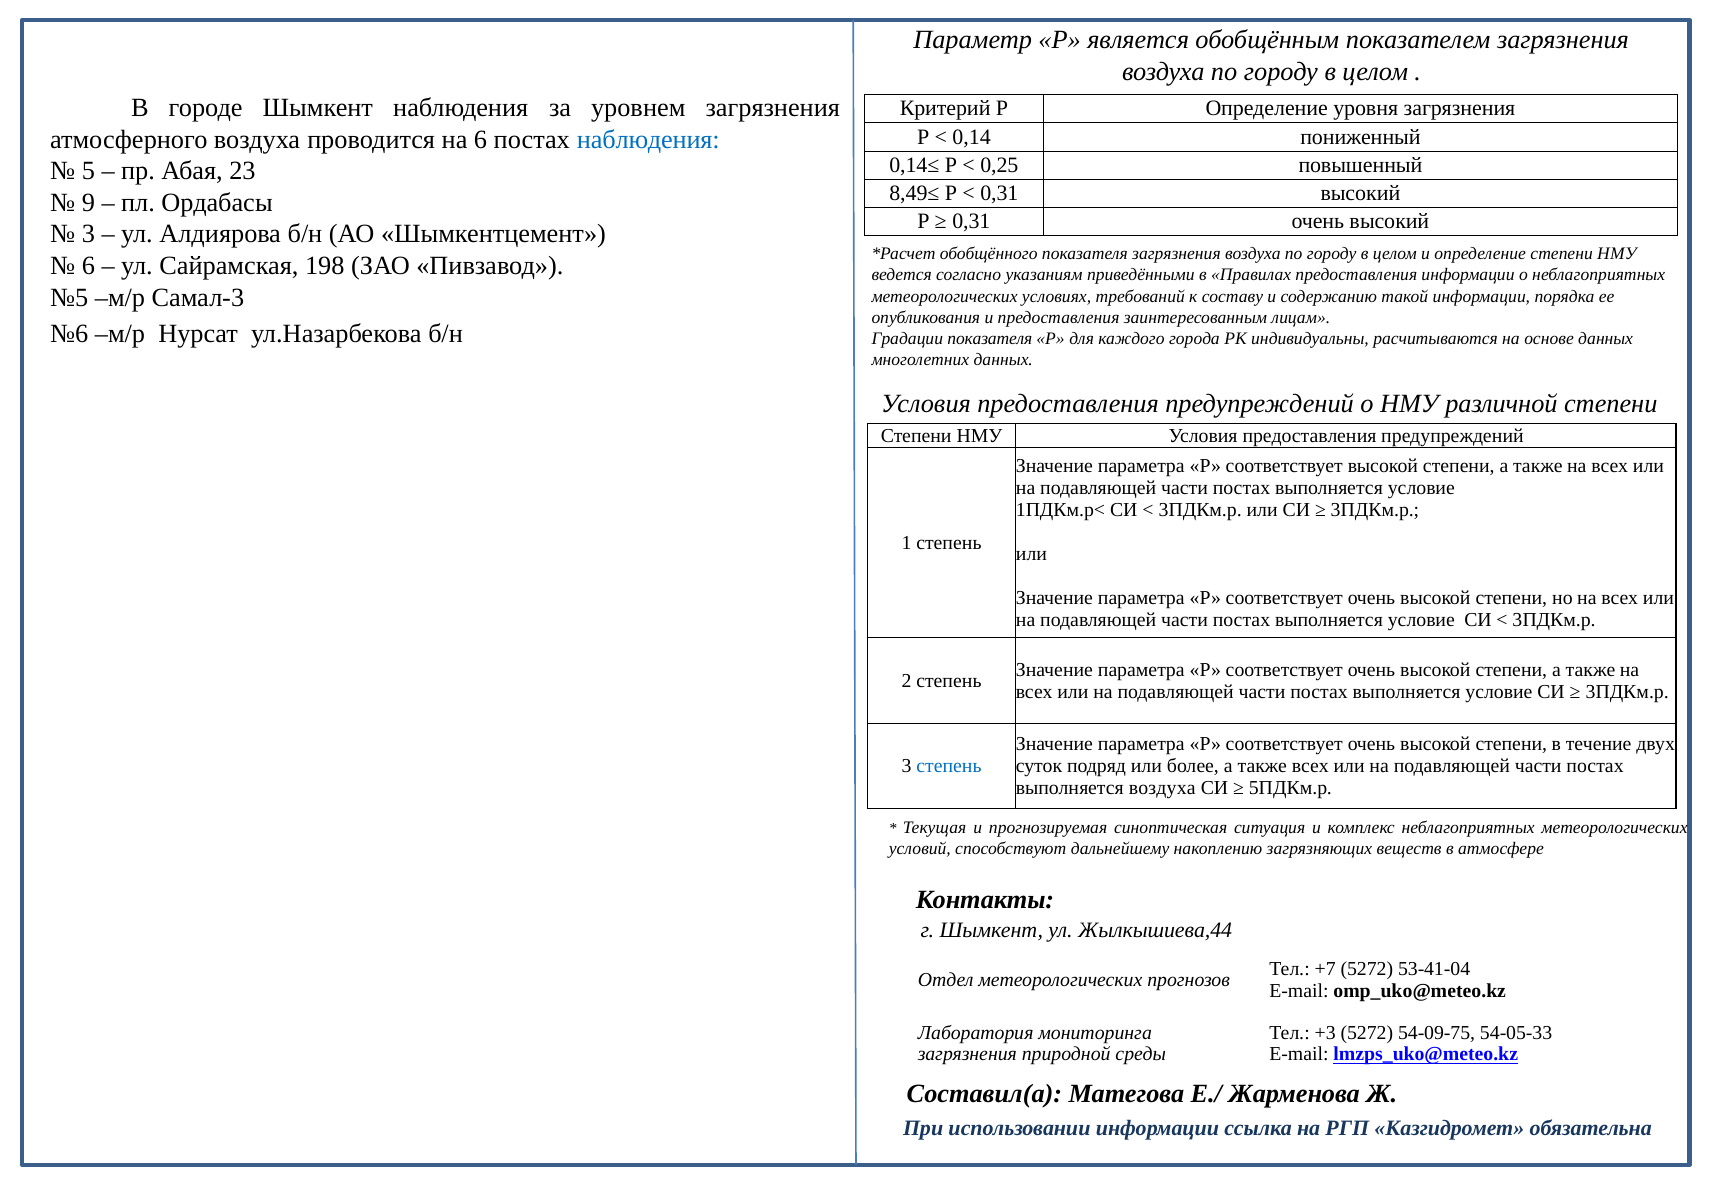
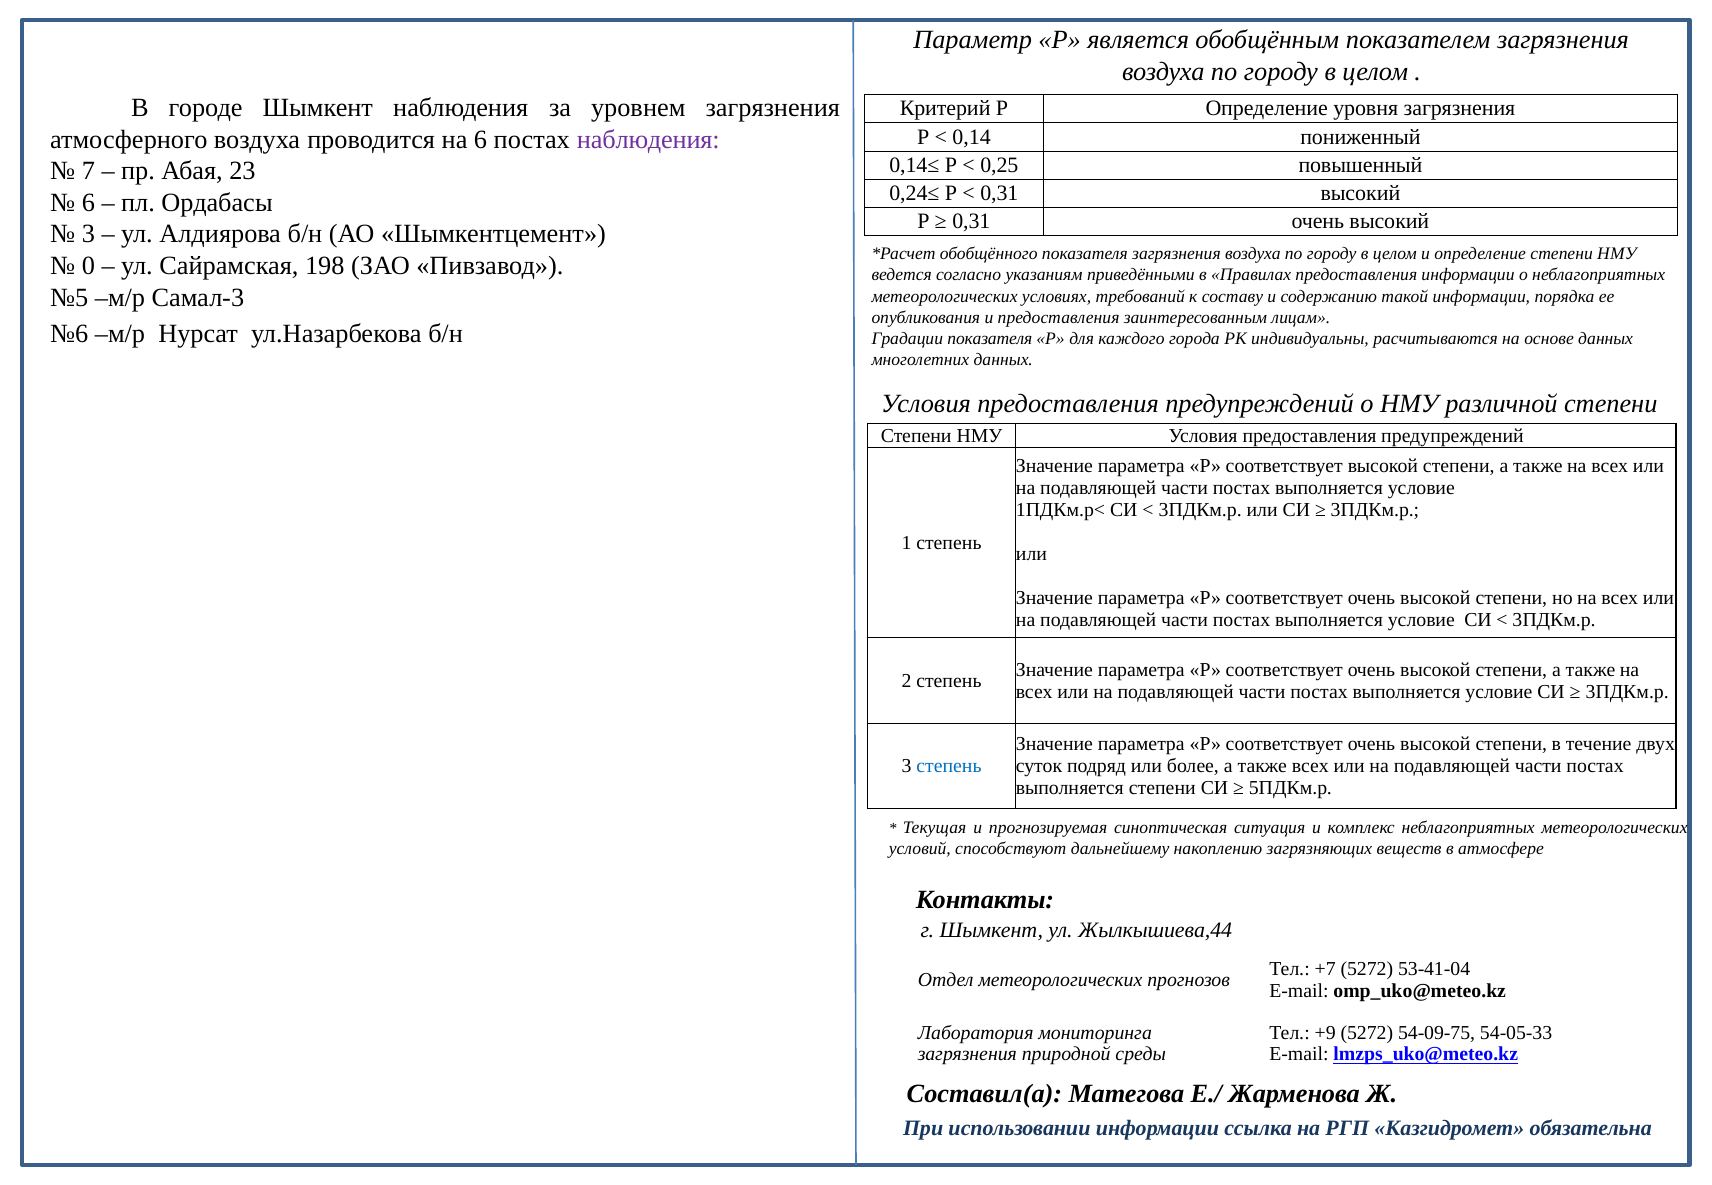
наблюдения at (648, 139) colour: blue -> purple
5: 5 -> 7
8,49≤: 8,49≤ -> 0,24≤
9 at (88, 203): 9 -> 6
6 at (88, 266): 6 -> 0
выполняется воздуха: воздуха -> степени
+3: +3 -> +9
